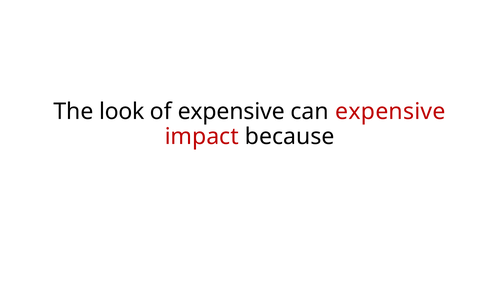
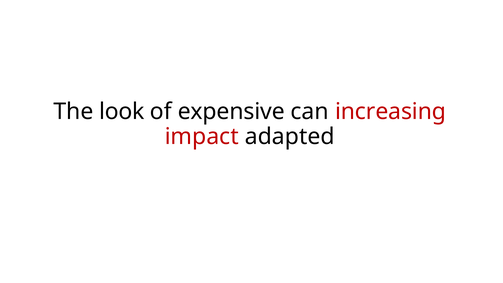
can expensive: expensive -> increasing
because: because -> adapted
